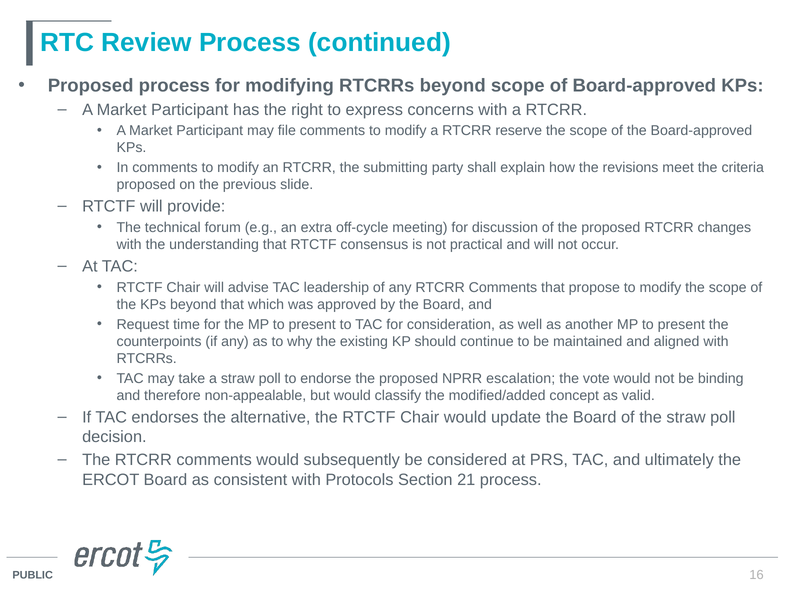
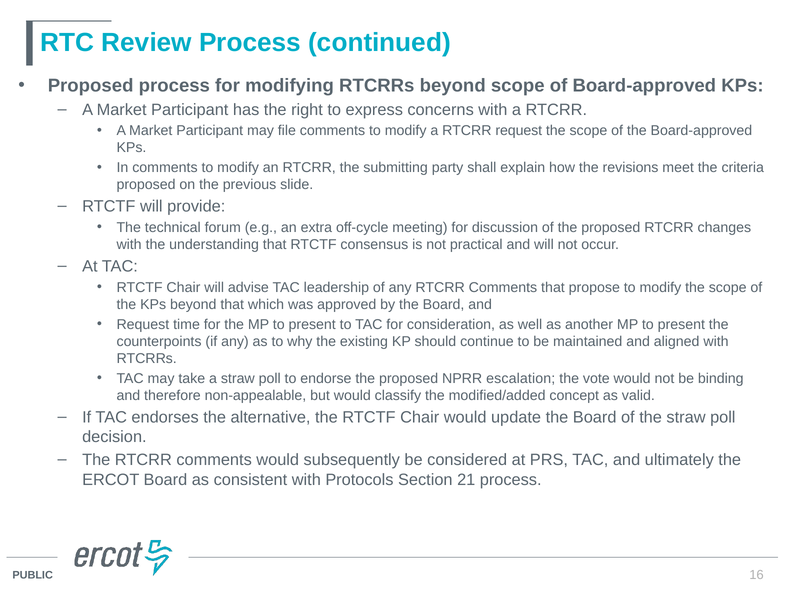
RTCRR reserve: reserve -> request
